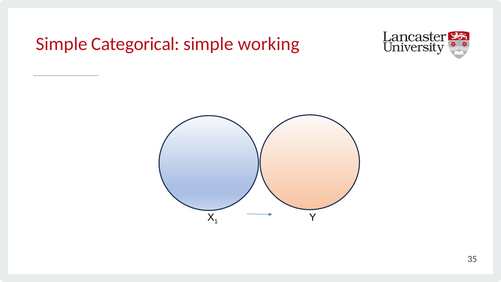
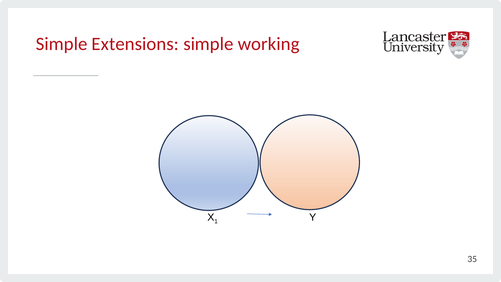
Categorical: Categorical -> Extensions
